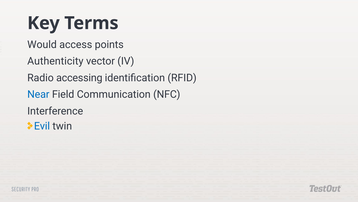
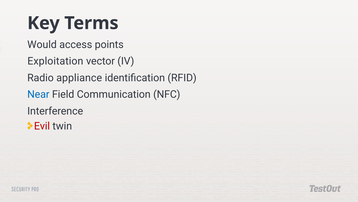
Authenticity: Authenticity -> Exploitation
accessing: accessing -> appliance
Evil colour: blue -> red
